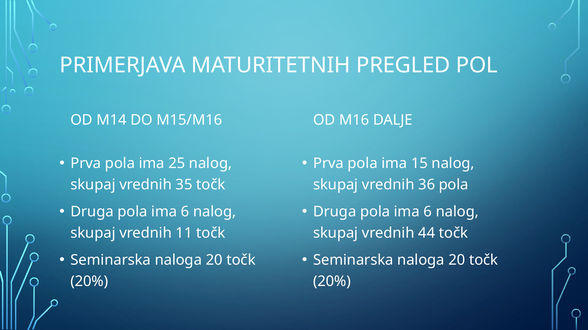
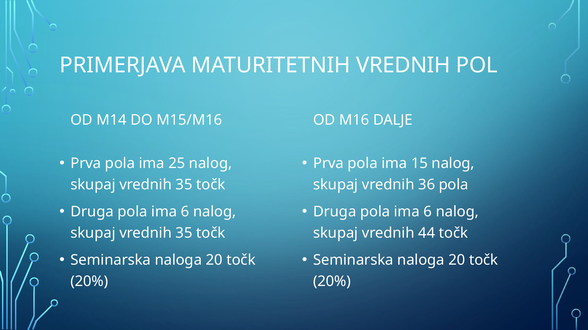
MATURITETNIH PREGLED: PREGLED -> VREDNIH
11 at (184, 233): 11 -> 35
